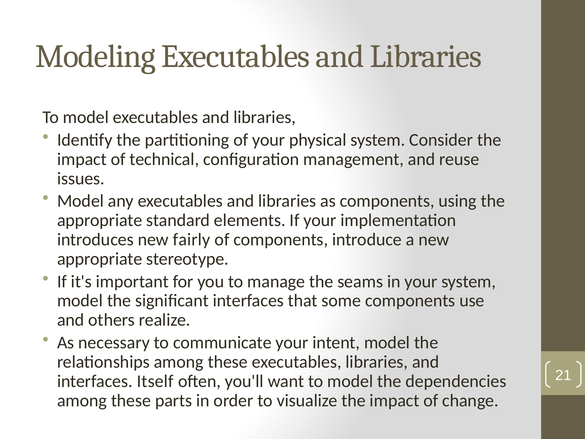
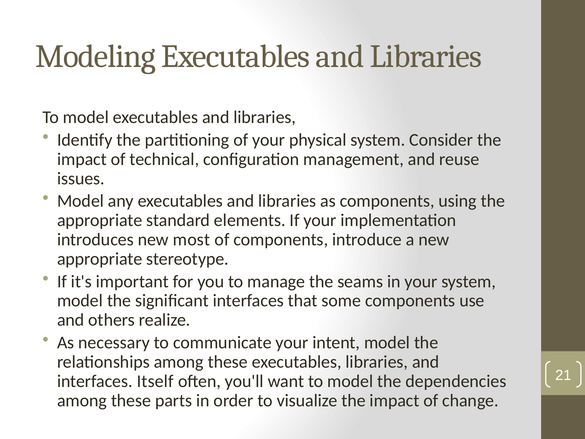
fairly: fairly -> most
